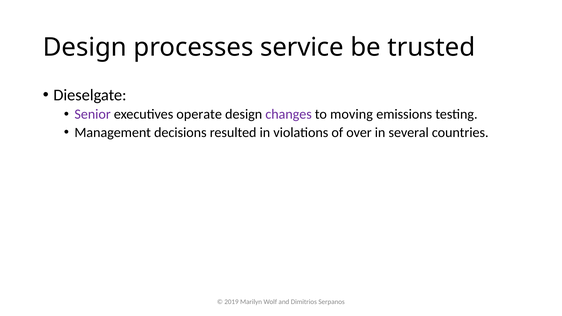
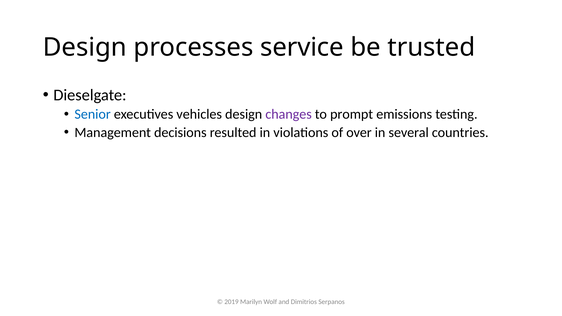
Senior colour: purple -> blue
operate: operate -> vehicles
moving: moving -> prompt
